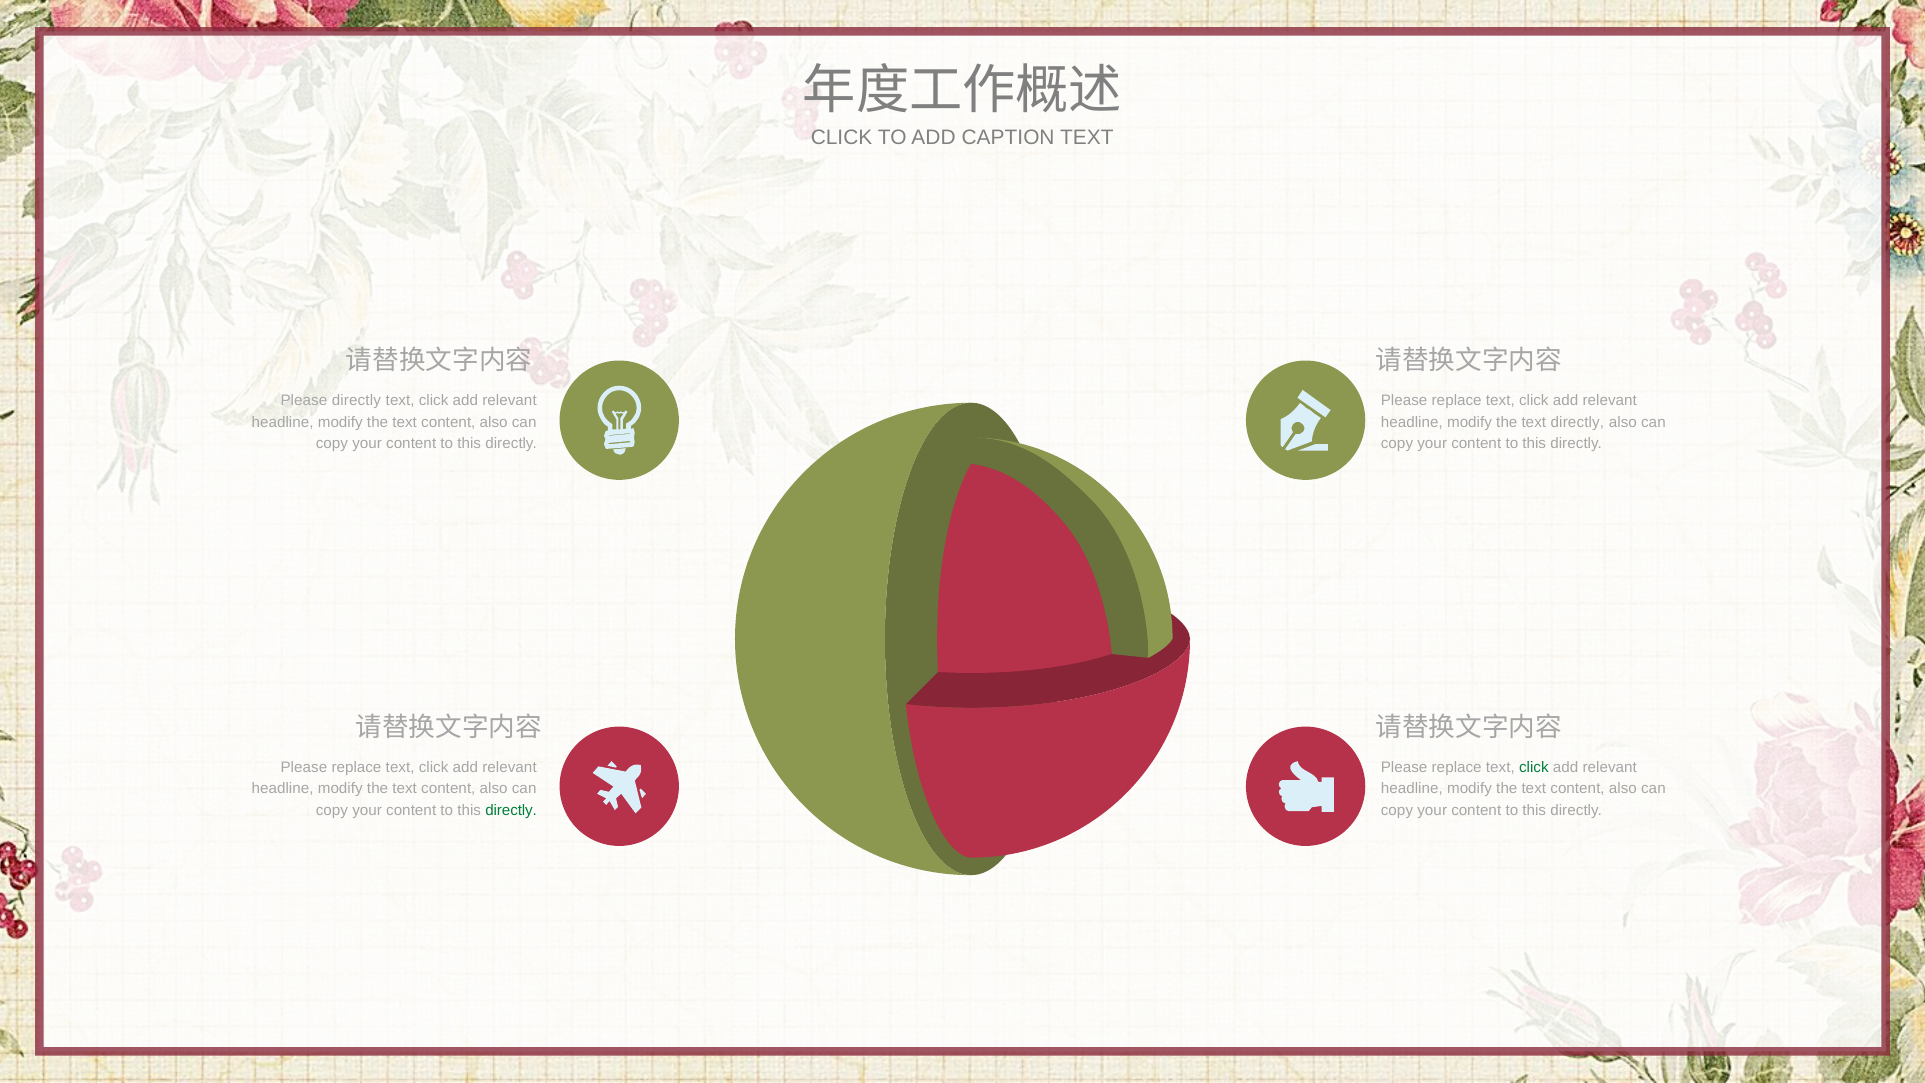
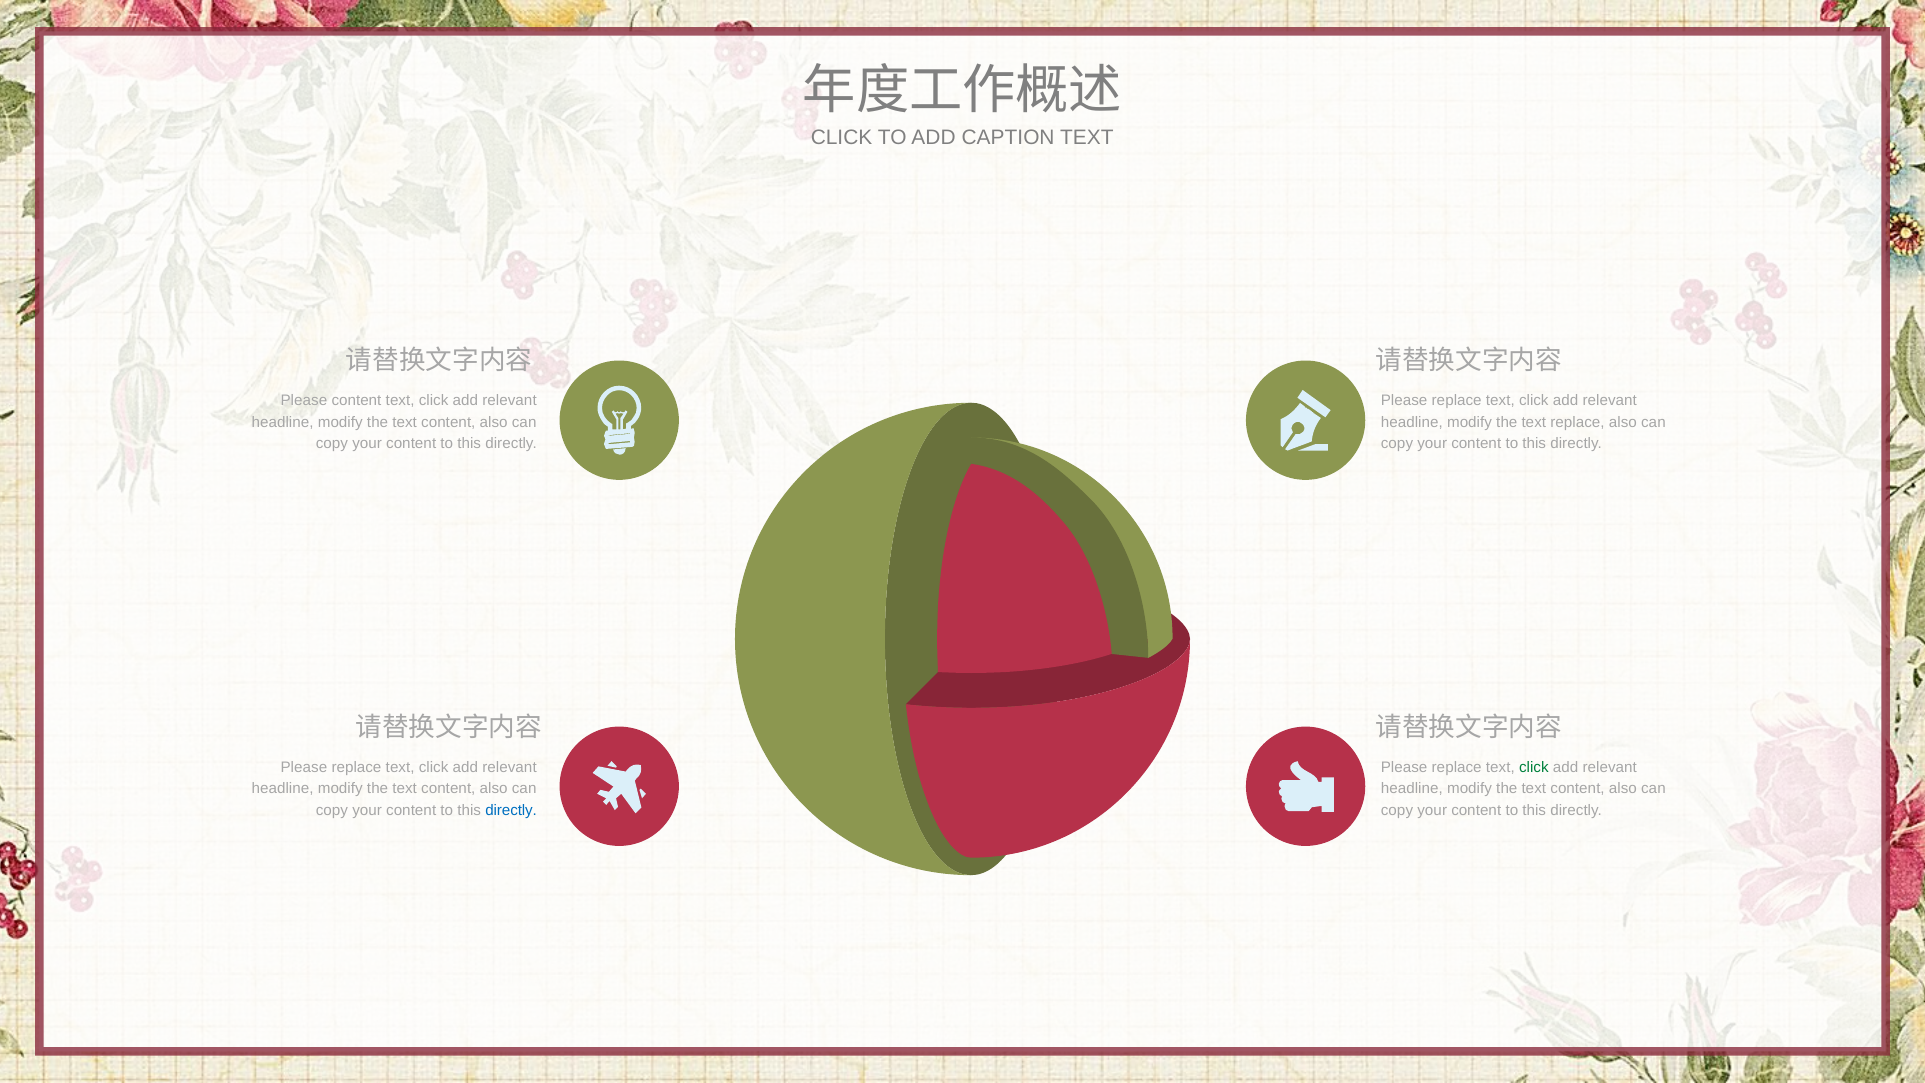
Please directly: directly -> content
text directly: directly -> replace
directly at (511, 810) colour: green -> blue
